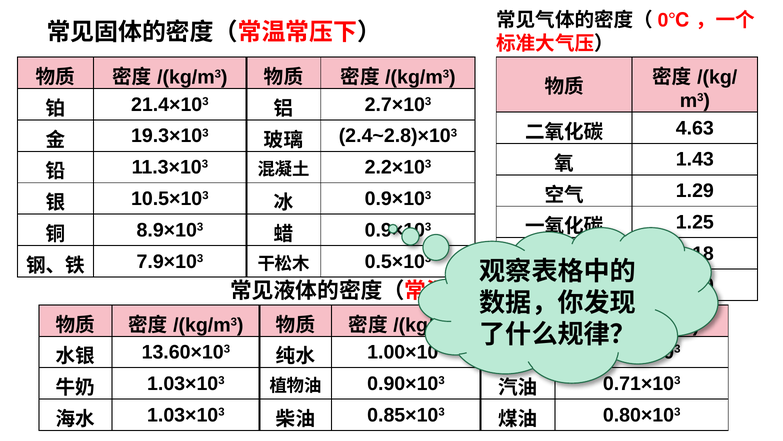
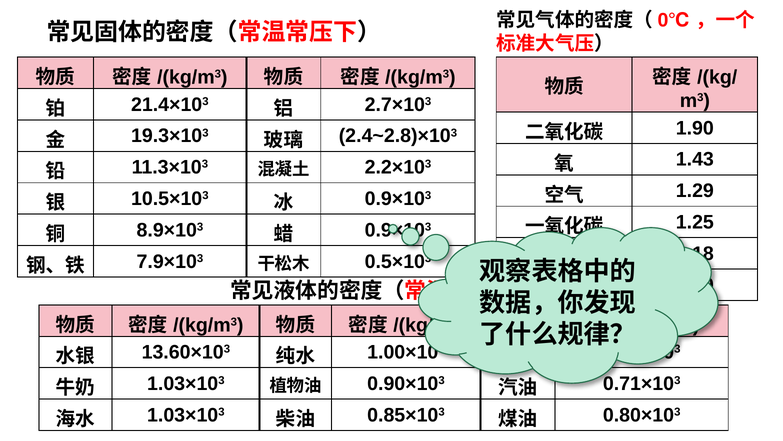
4.63: 4.63 -> 1.90
